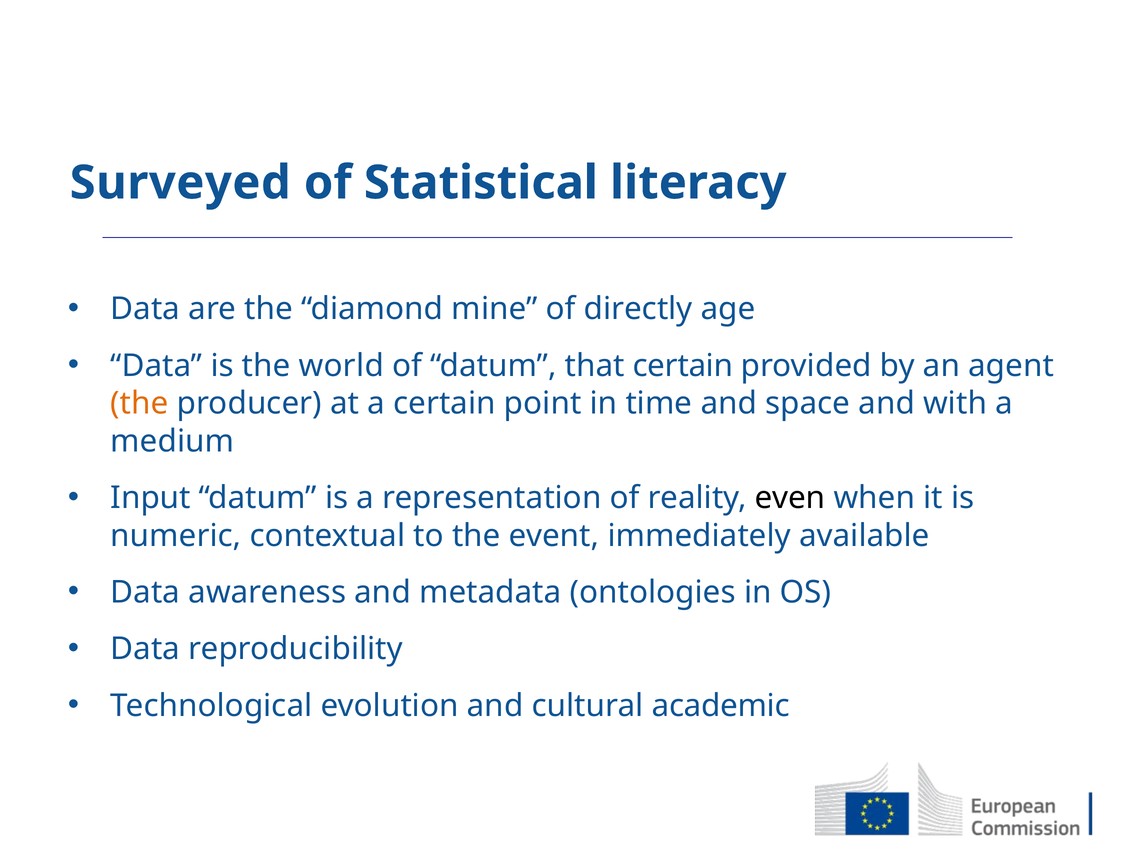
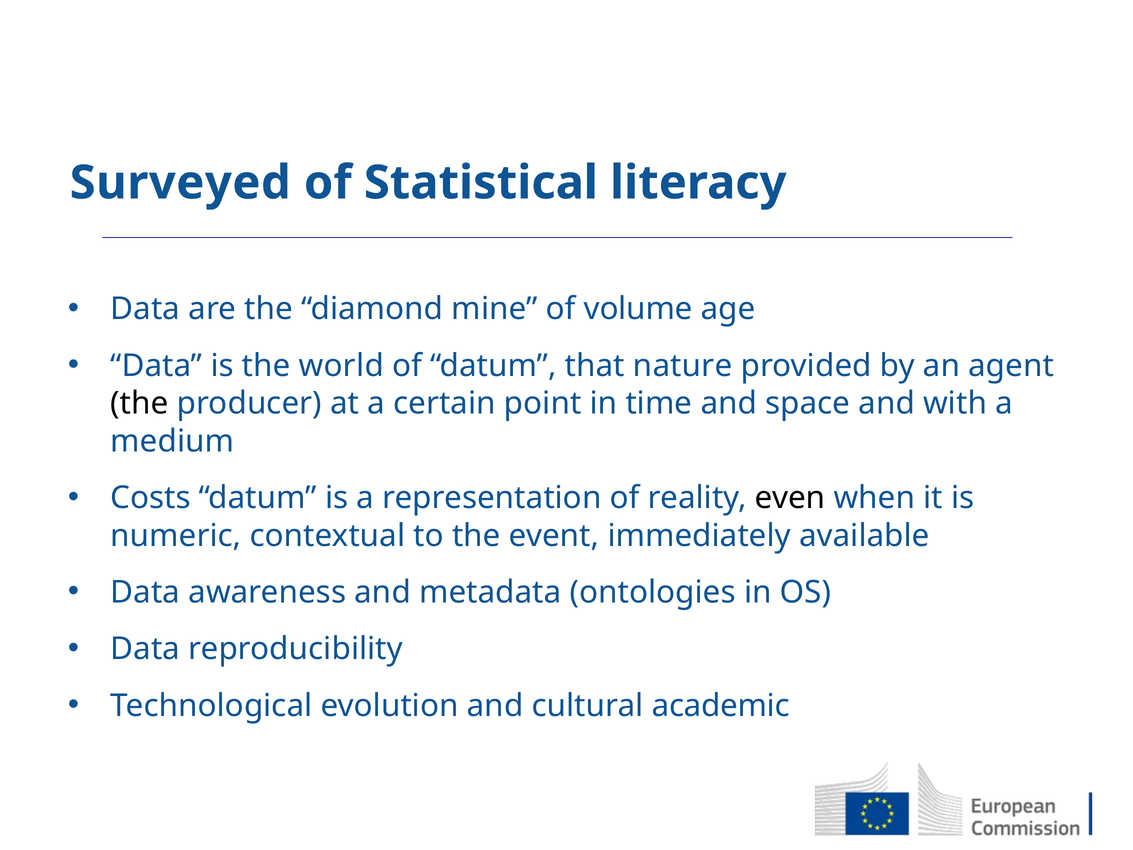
directly: directly -> volume
that certain: certain -> nature
the at (139, 403) colour: orange -> black
Input: Input -> Costs
